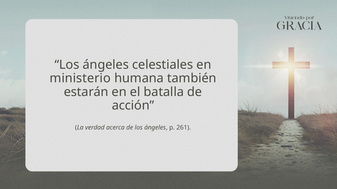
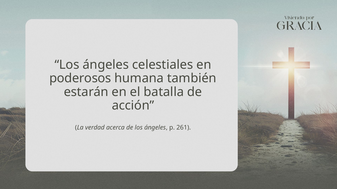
ministerio: ministerio -> poderosos
